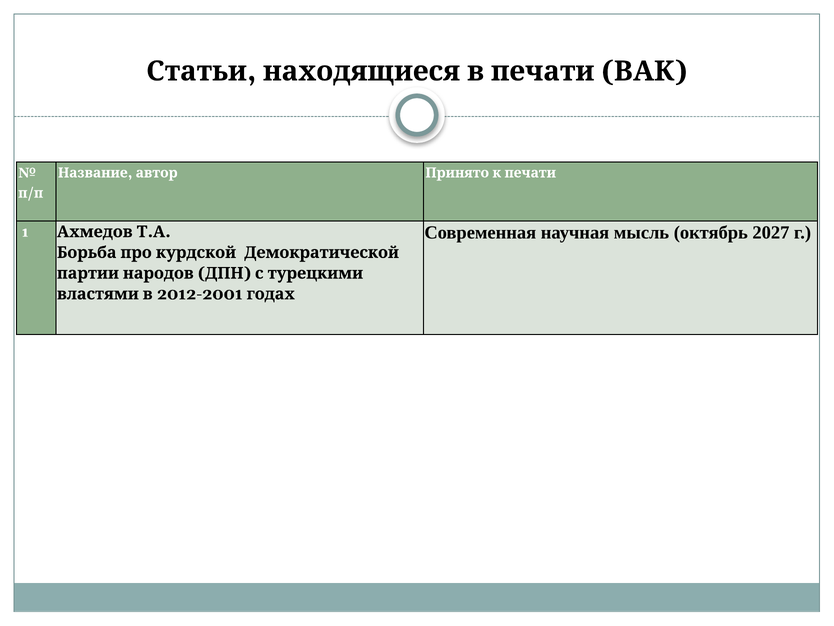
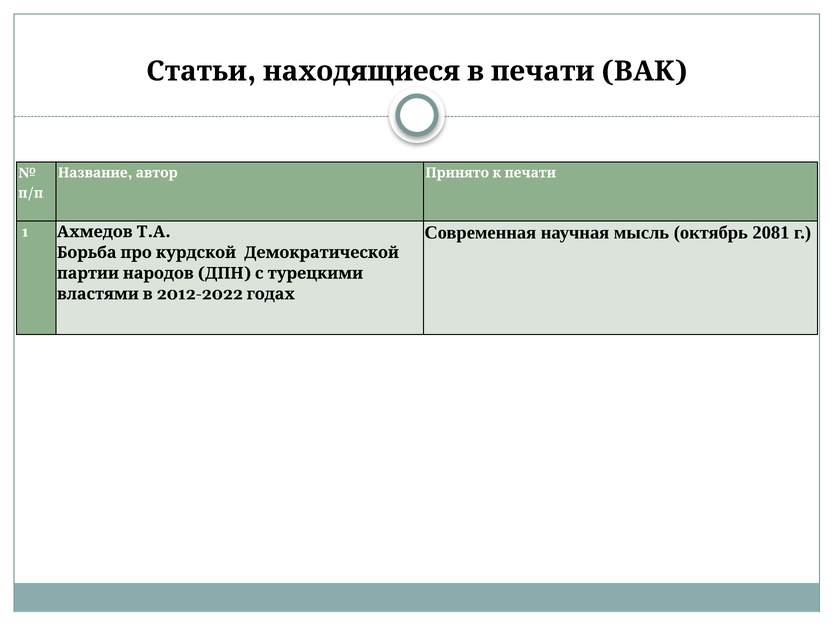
2027: 2027 -> 2081
2012-2001: 2012-2001 -> 2012-2022
